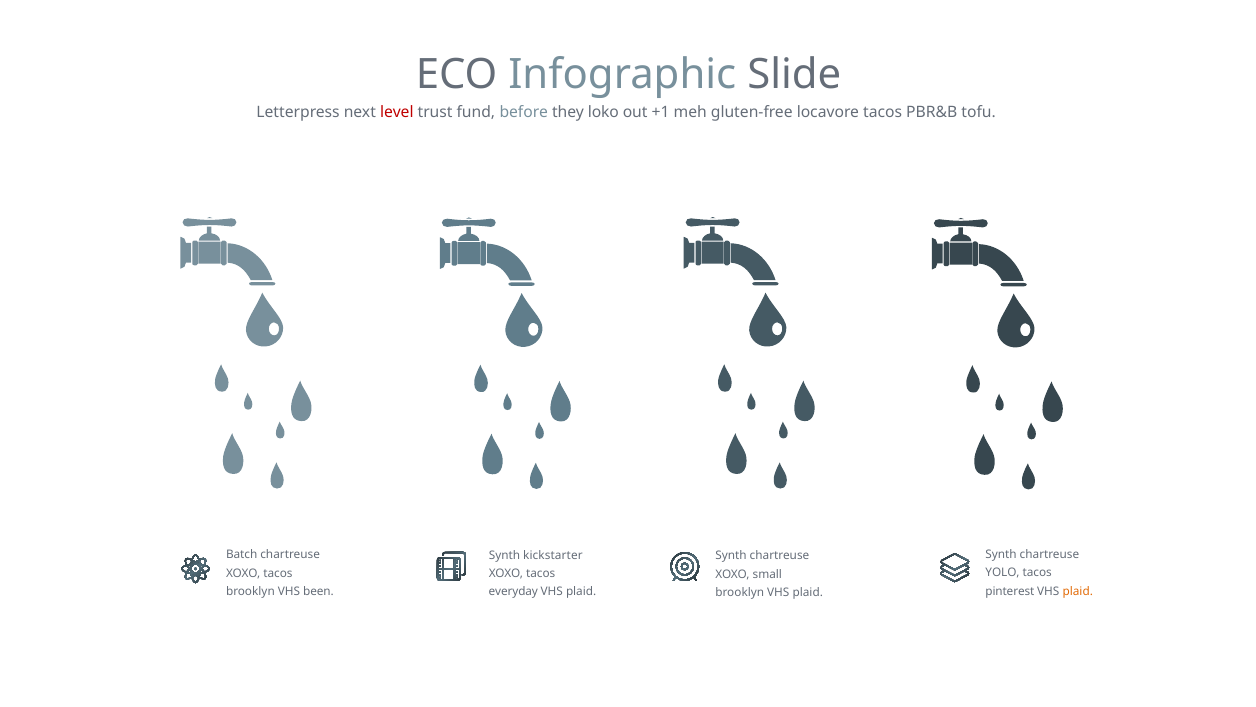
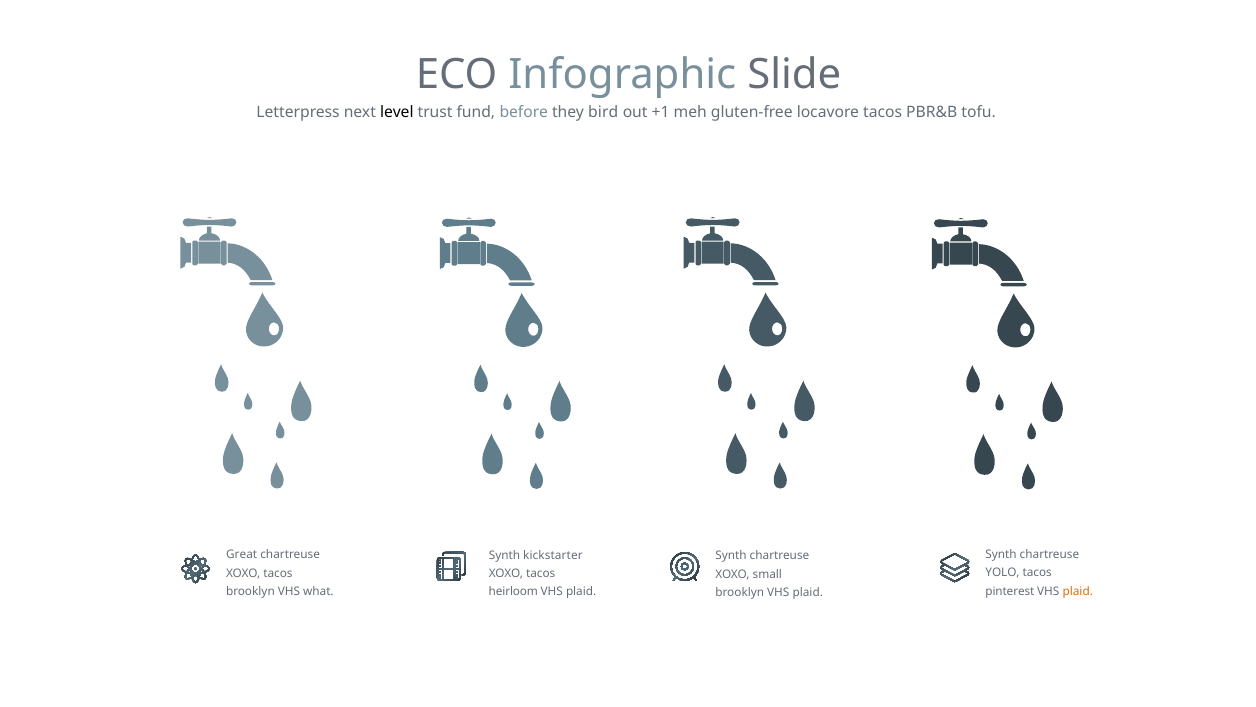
level colour: red -> black
loko: loko -> bird
Batch: Batch -> Great
been: been -> what
everyday: everyday -> heirloom
